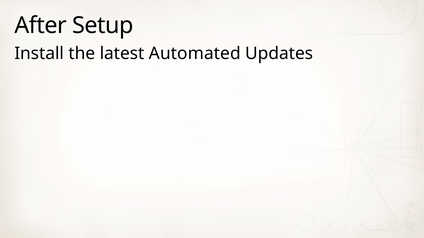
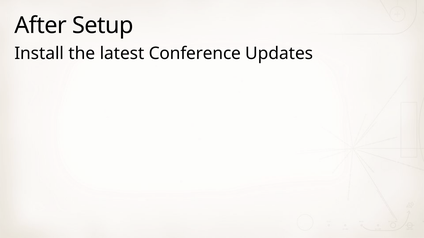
Automated: Automated -> Conference
